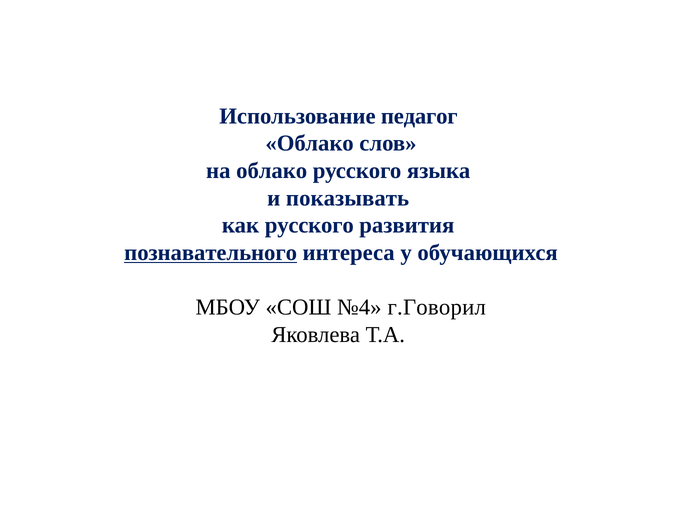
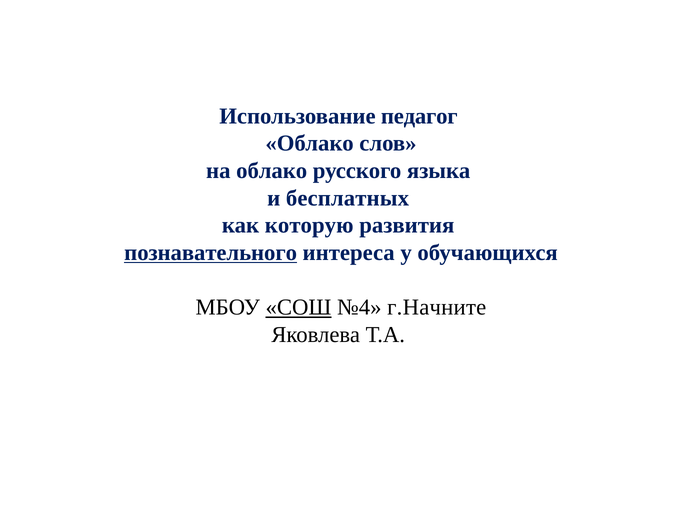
показывать: показывать -> бесплатных
как русского: русского -> которую
СОШ underline: none -> present
г.Говорил: г.Говорил -> г.Начните
